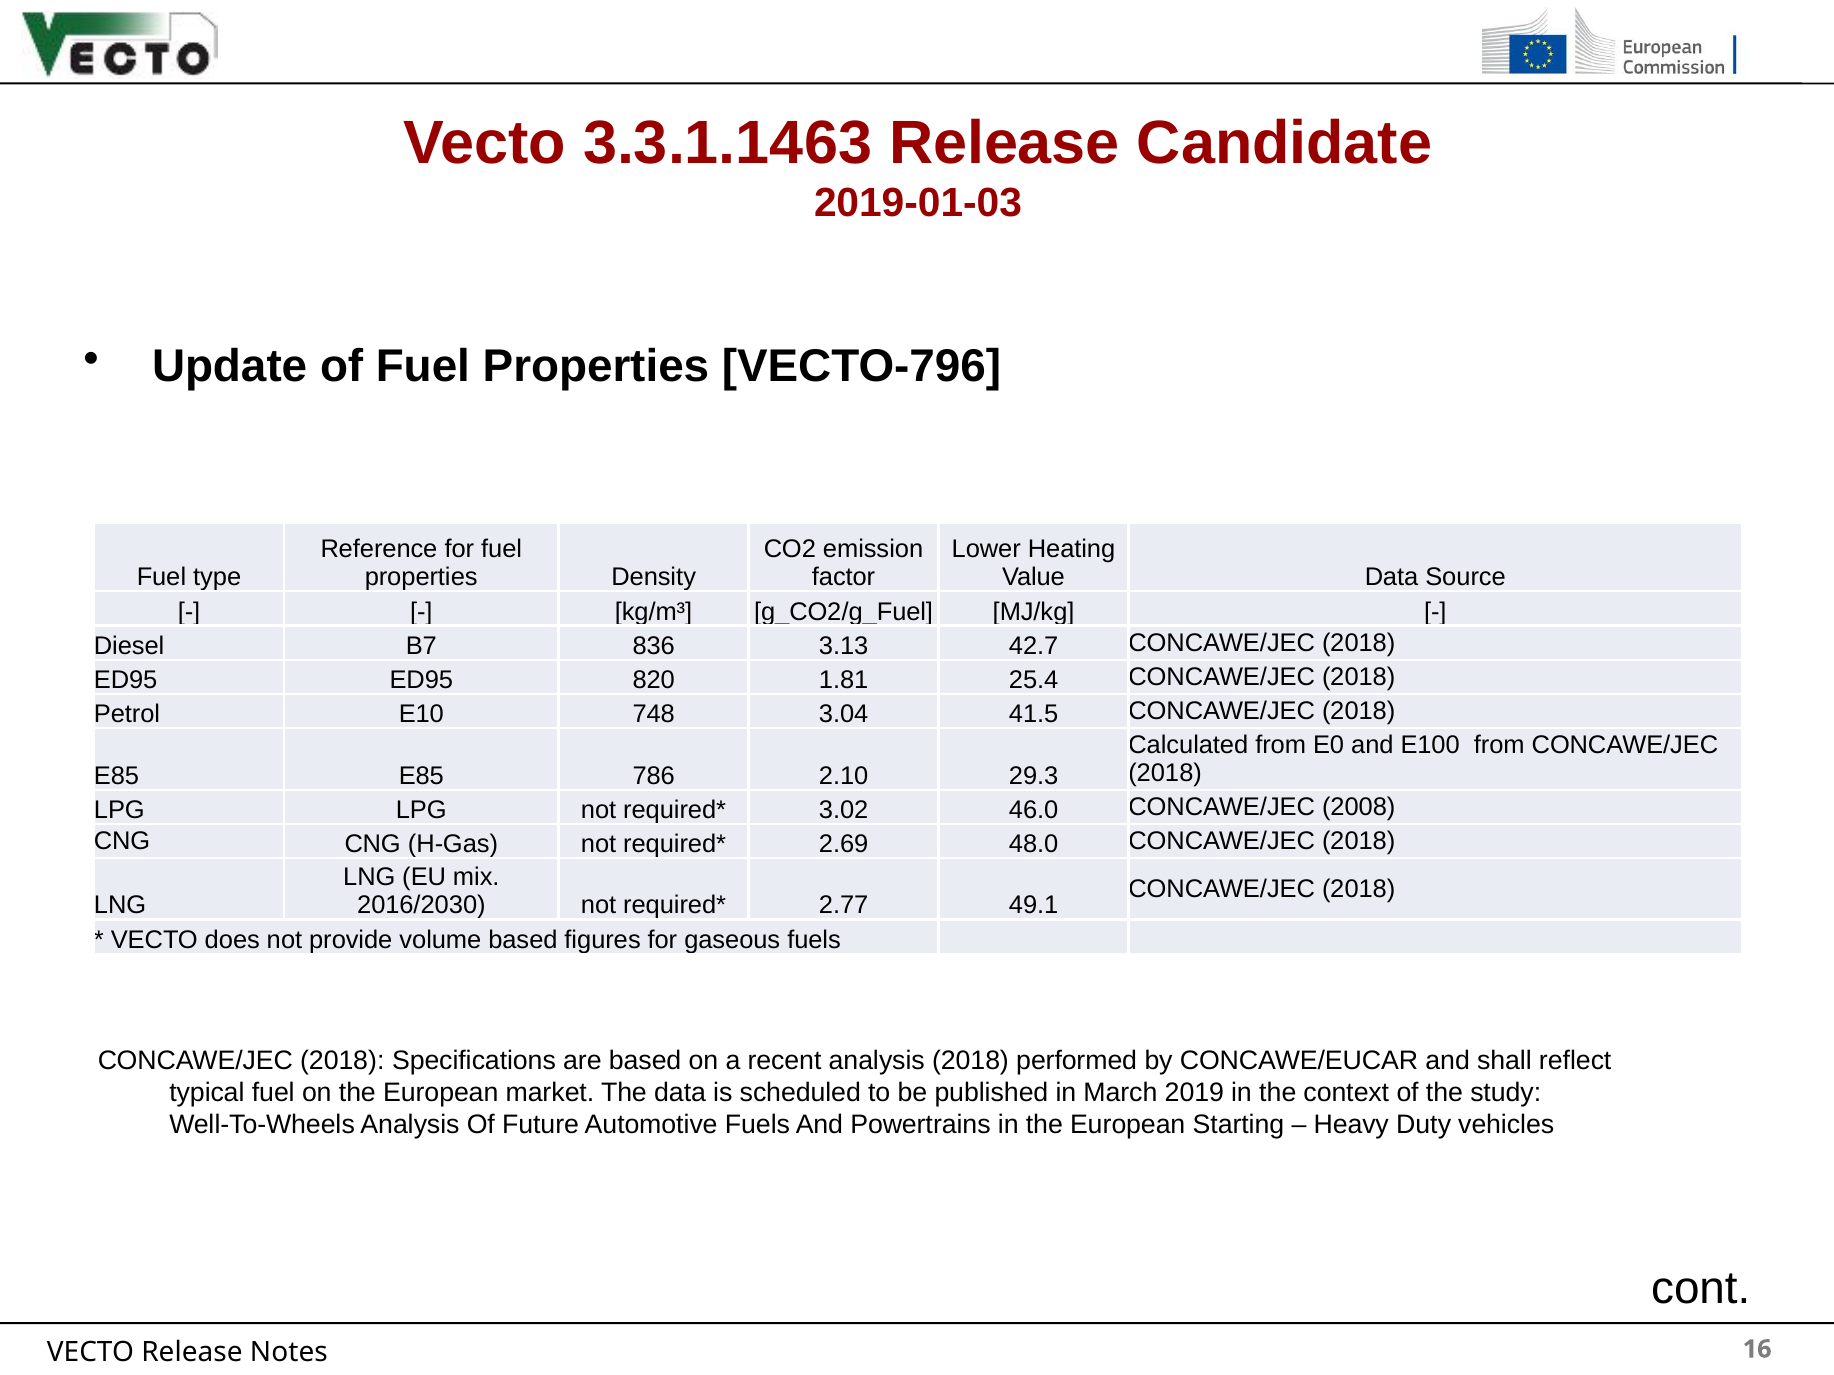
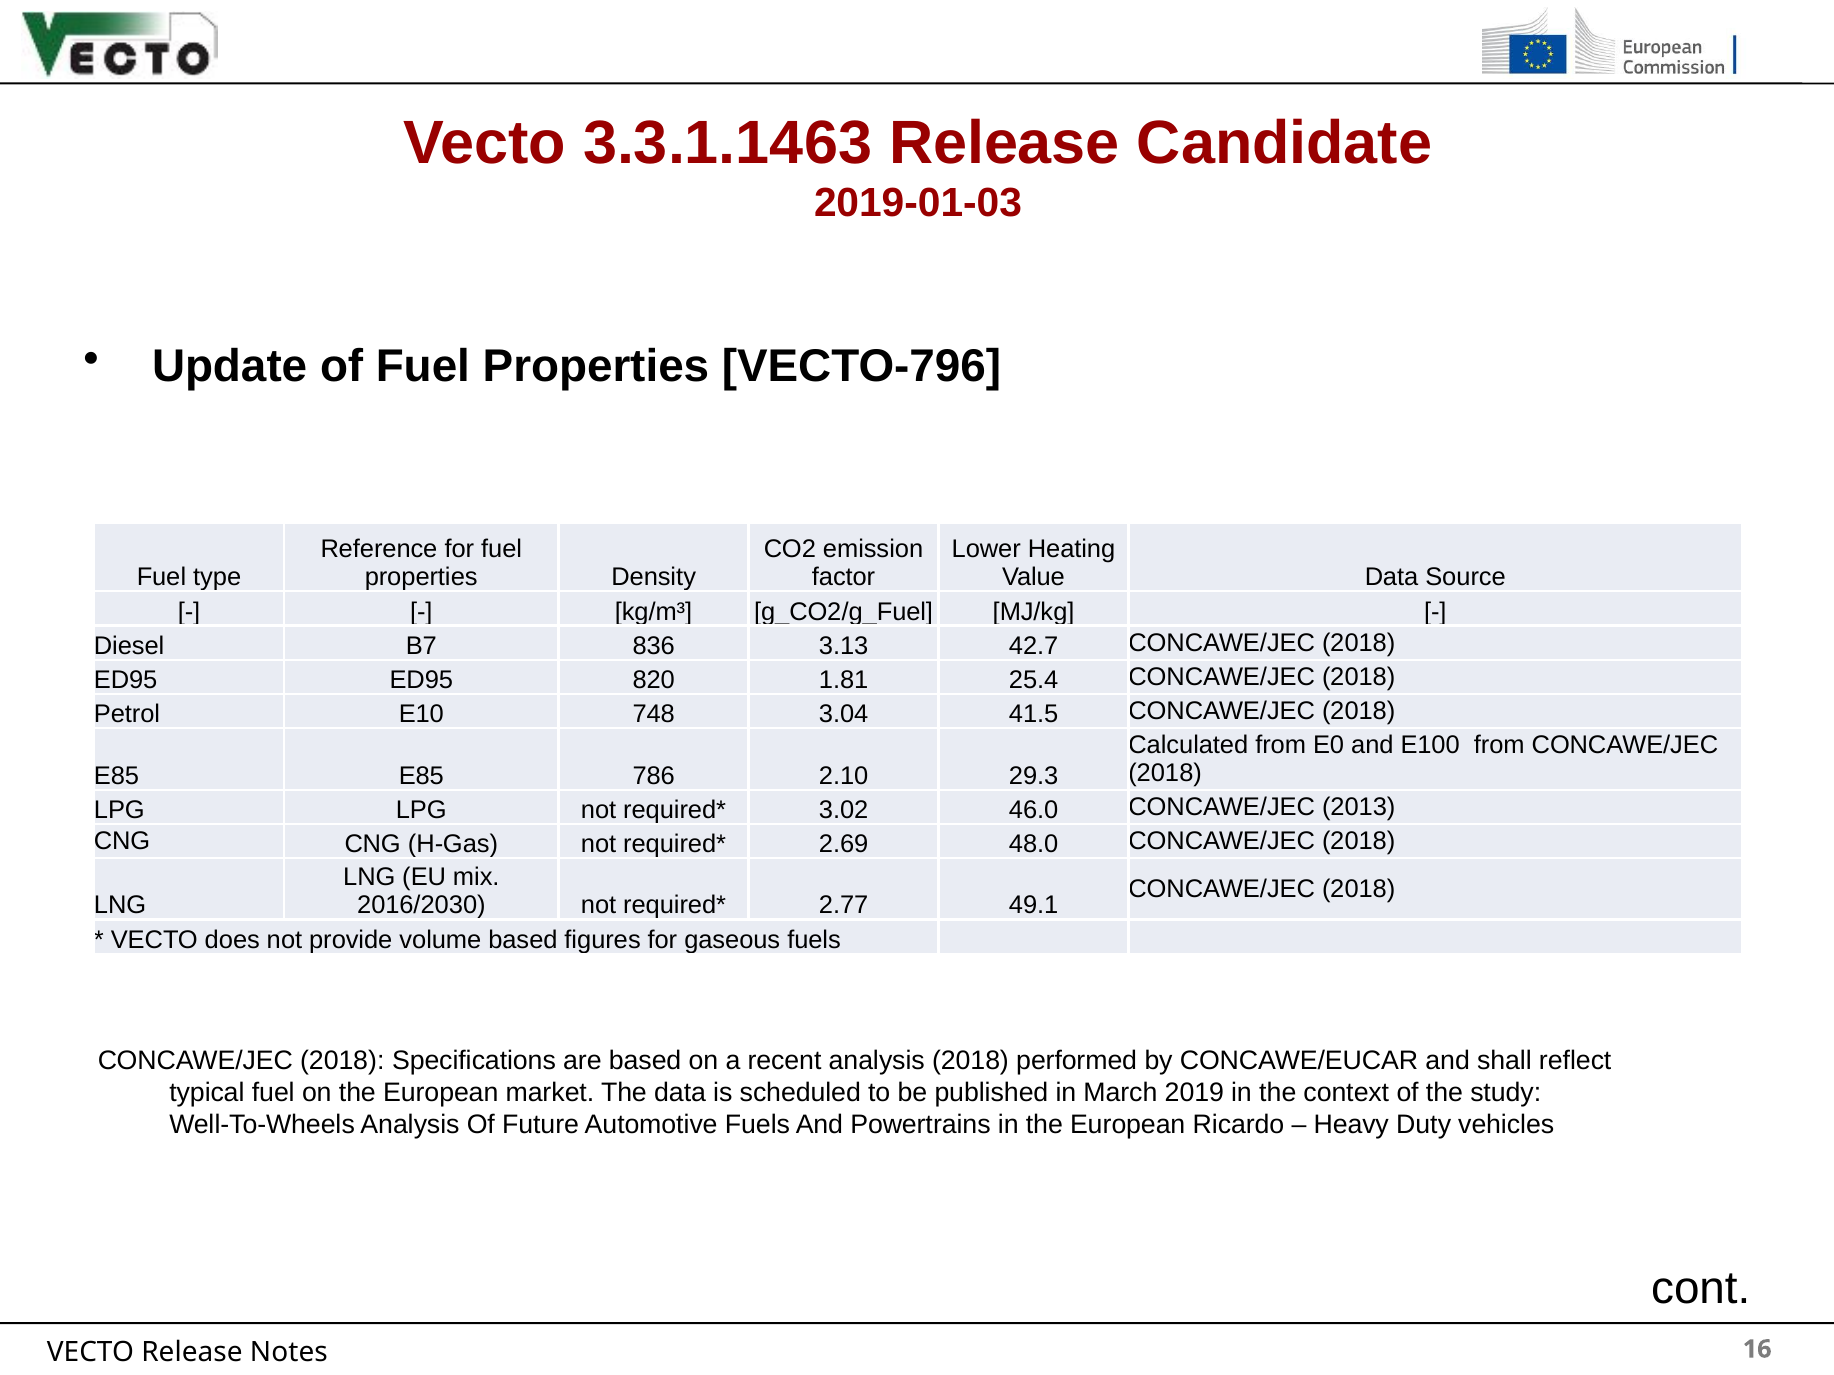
2008: 2008 -> 2013
Starting: Starting -> Ricardo
